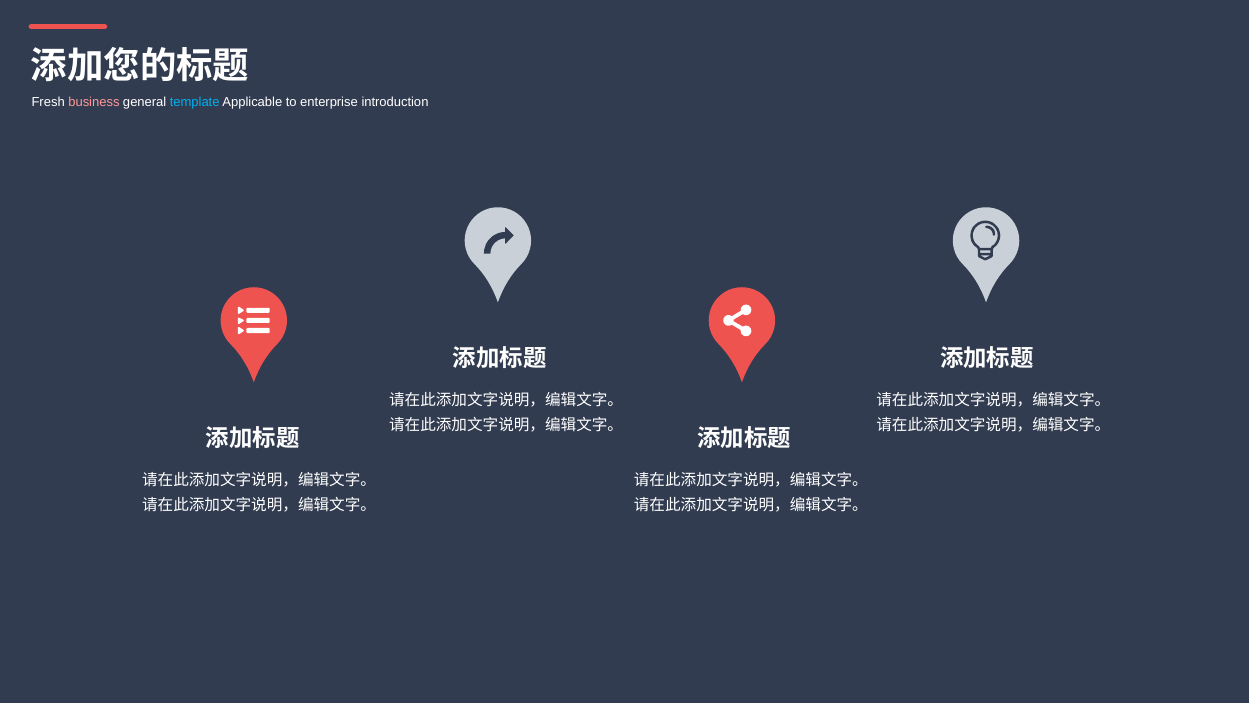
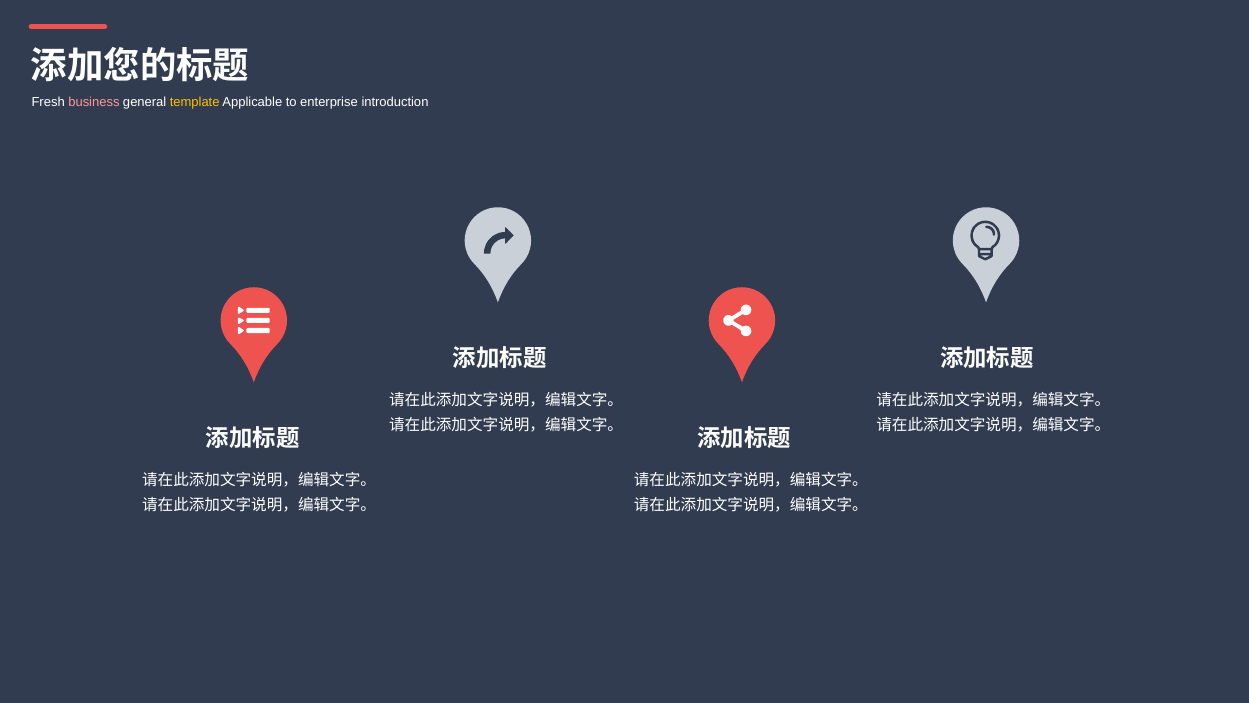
template colour: light blue -> yellow
